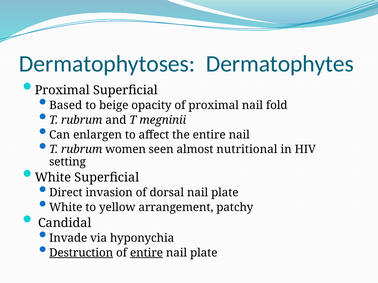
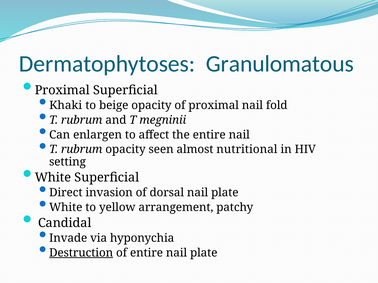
Dermatophytes: Dermatophytes -> Granulomatous
Based: Based -> Khaki
rubrum women: women -> opacity
entire at (146, 253) underline: present -> none
